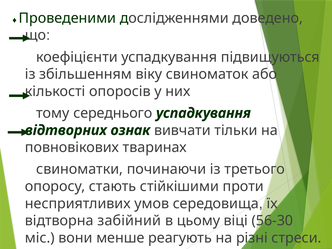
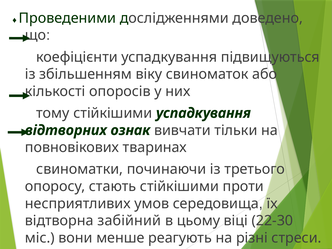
тому середнього: середнього -> стійкішими
56-30: 56-30 -> 22-30
